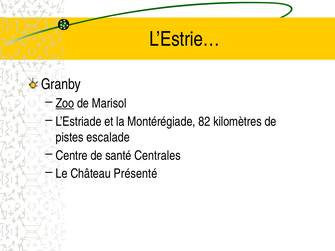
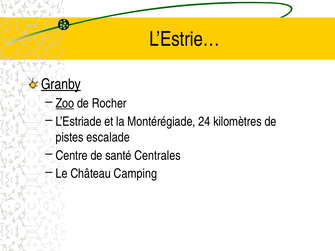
Granby underline: none -> present
Marisol: Marisol -> Rocher
82: 82 -> 24
Présenté: Présenté -> Camping
